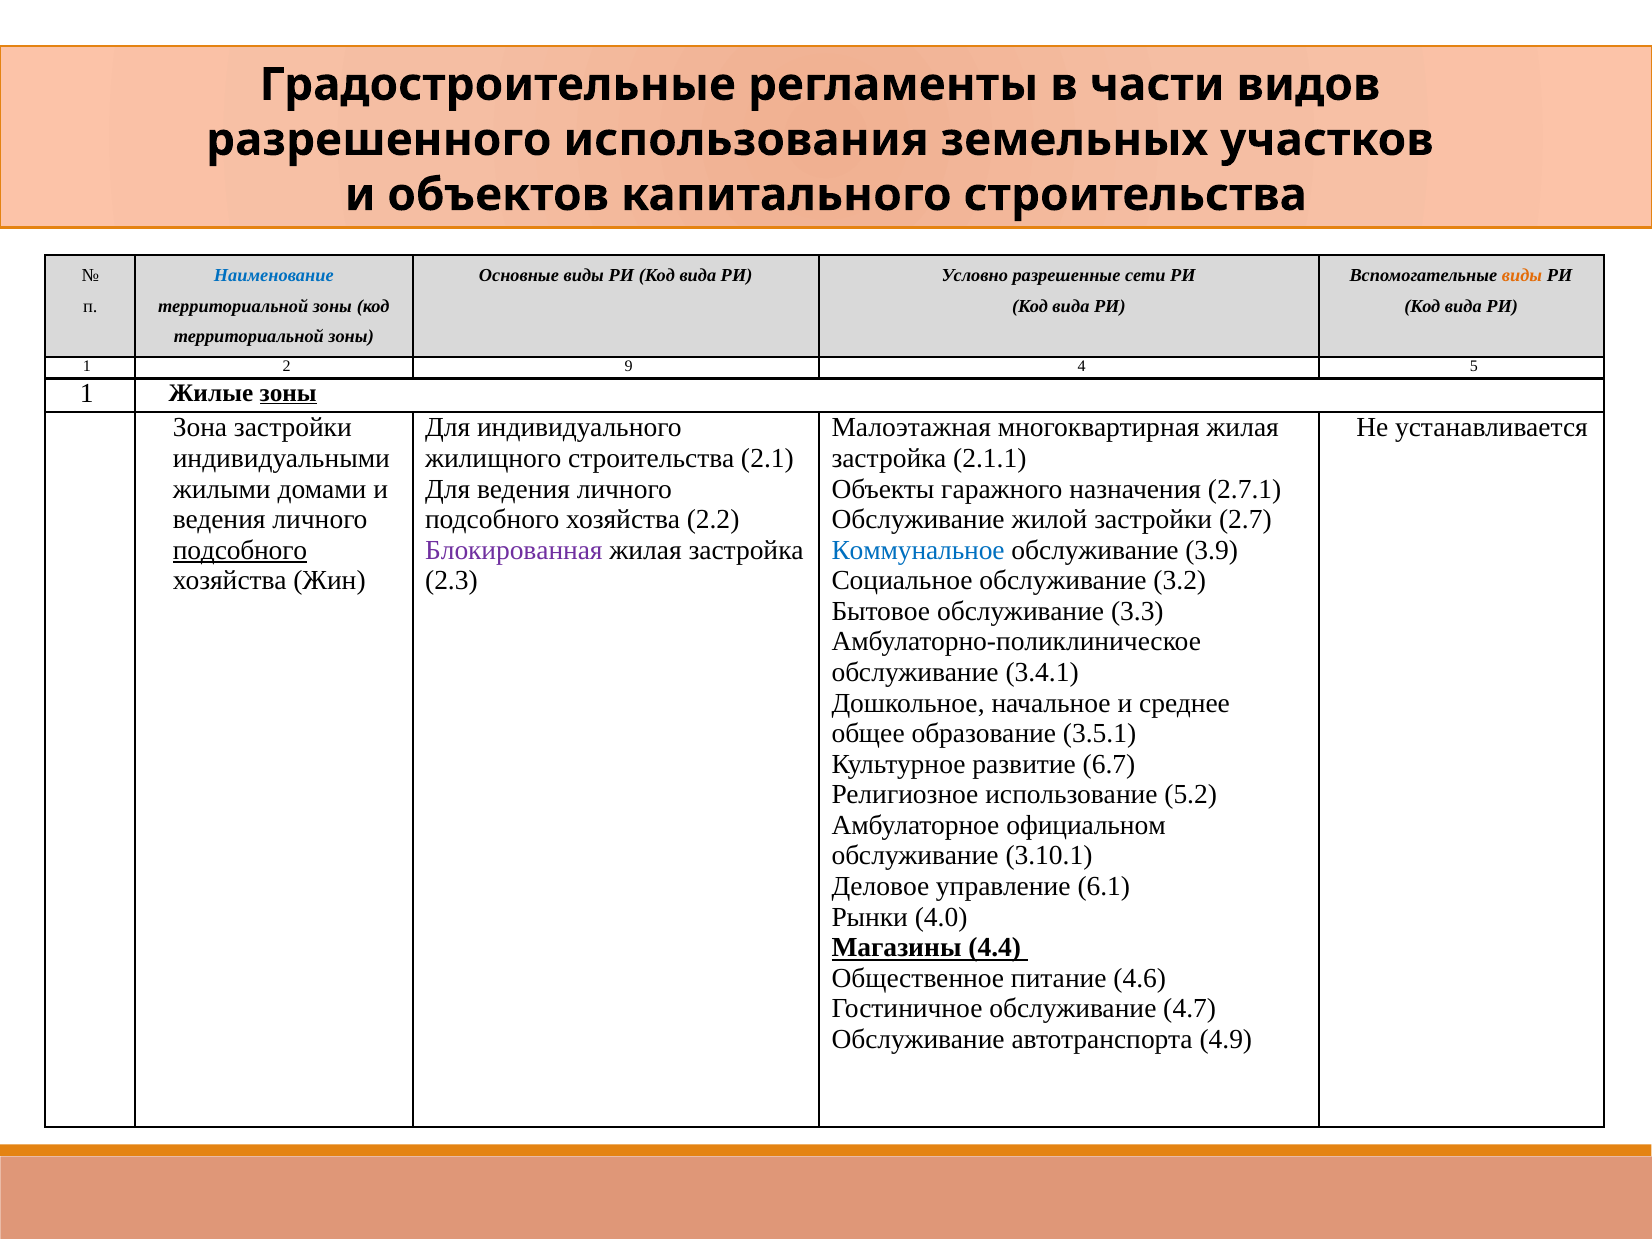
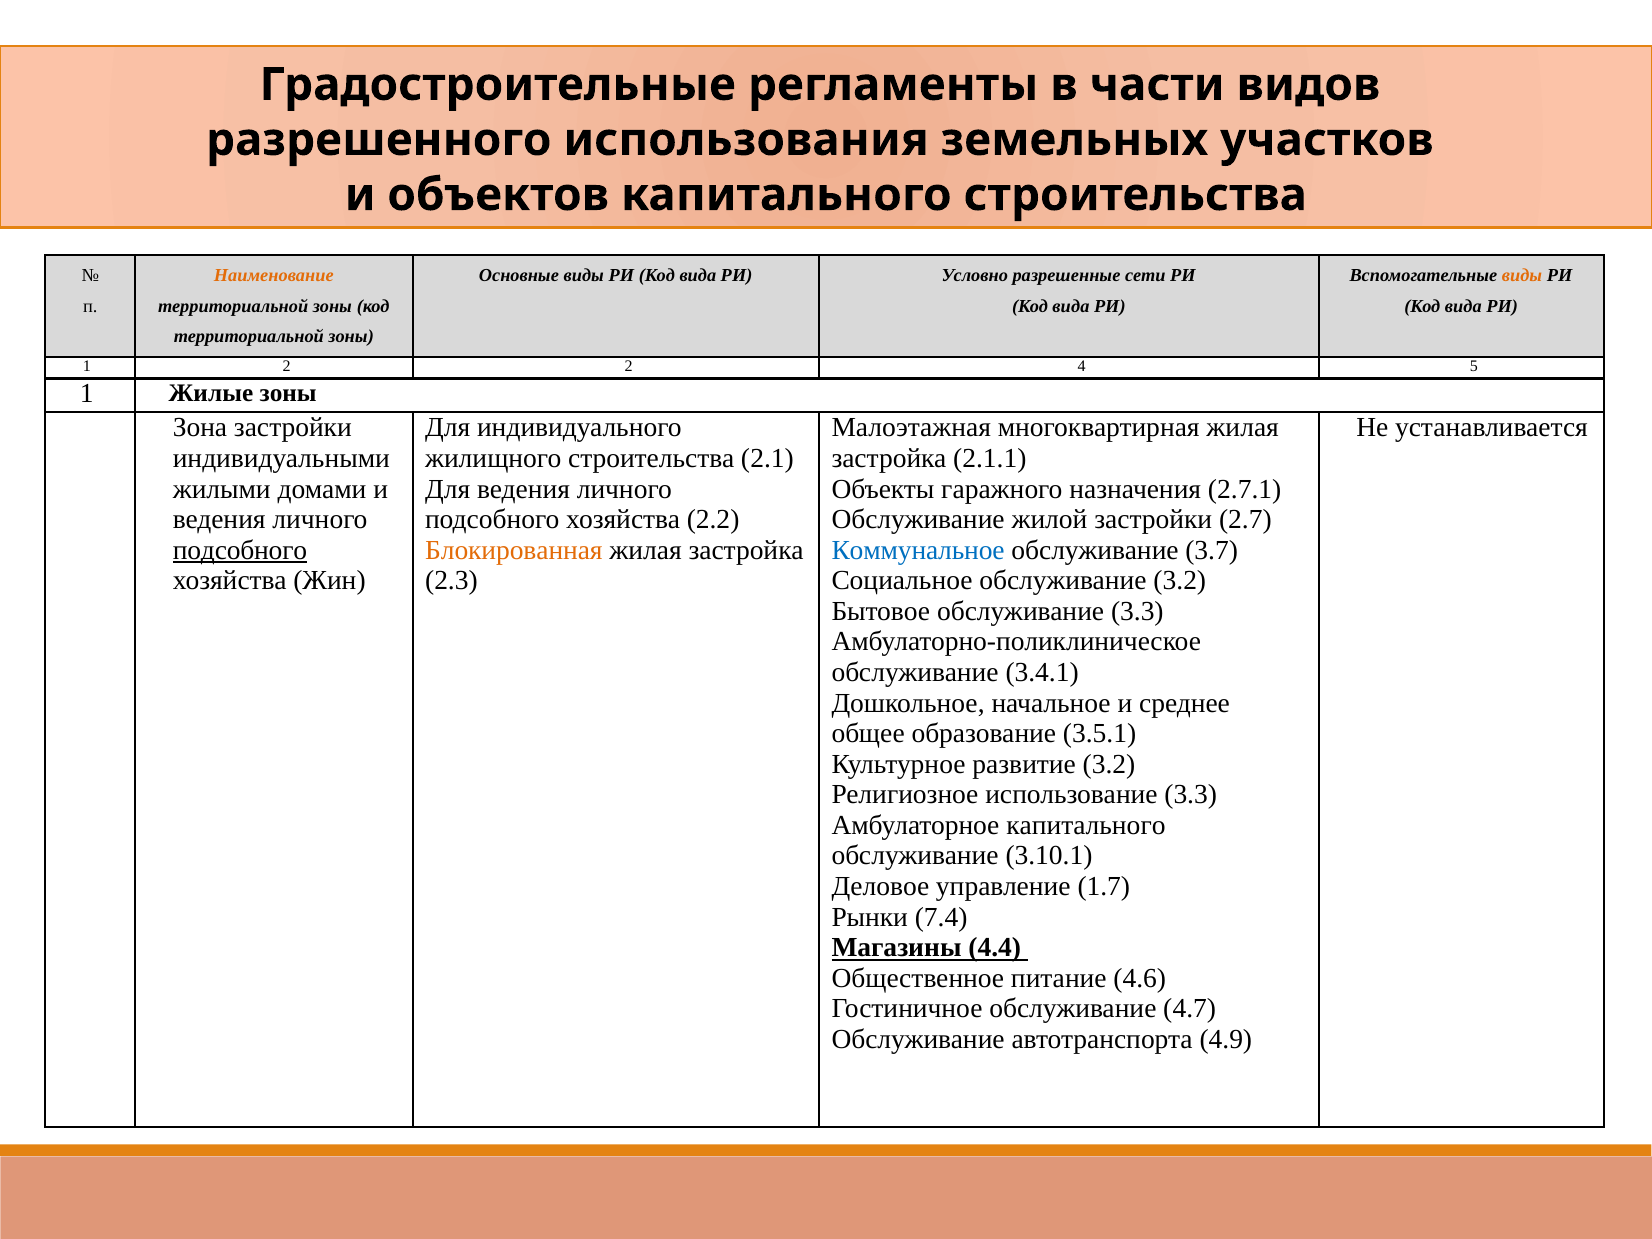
Наименование colour: blue -> orange
2 9: 9 -> 2
зоны at (288, 393) underline: present -> none
Блокированная colour: purple -> orange
3.9: 3.9 -> 3.7
развитие 6.7: 6.7 -> 3.2
использование 5.2: 5.2 -> 3.3
Амбулаторное официальном: официальном -> капитального
6.1: 6.1 -> 1.7
4.0: 4.0 -> 7.4
